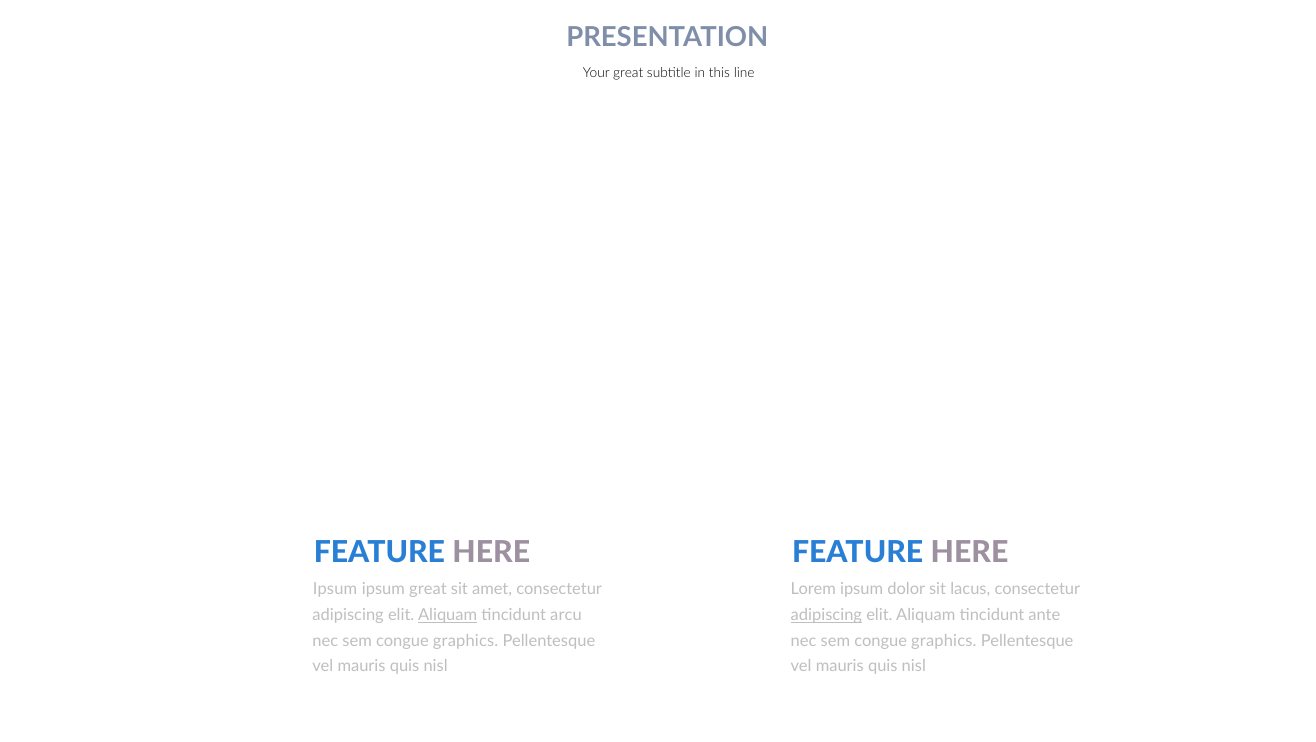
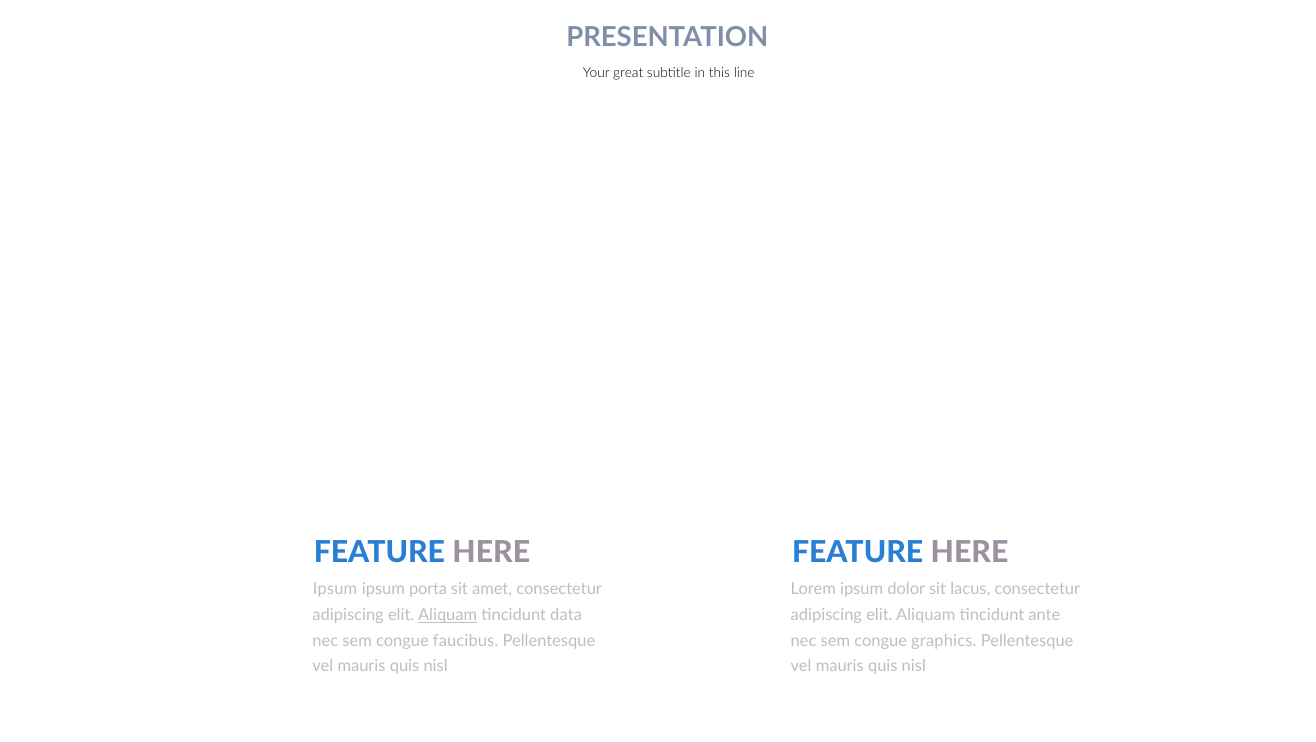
ipsum great: great -> porta
arcu: arcu -> data
adipiscing at (826, 615) underline: present -> none
graphics at (466, 641): graphics -> faucibus
